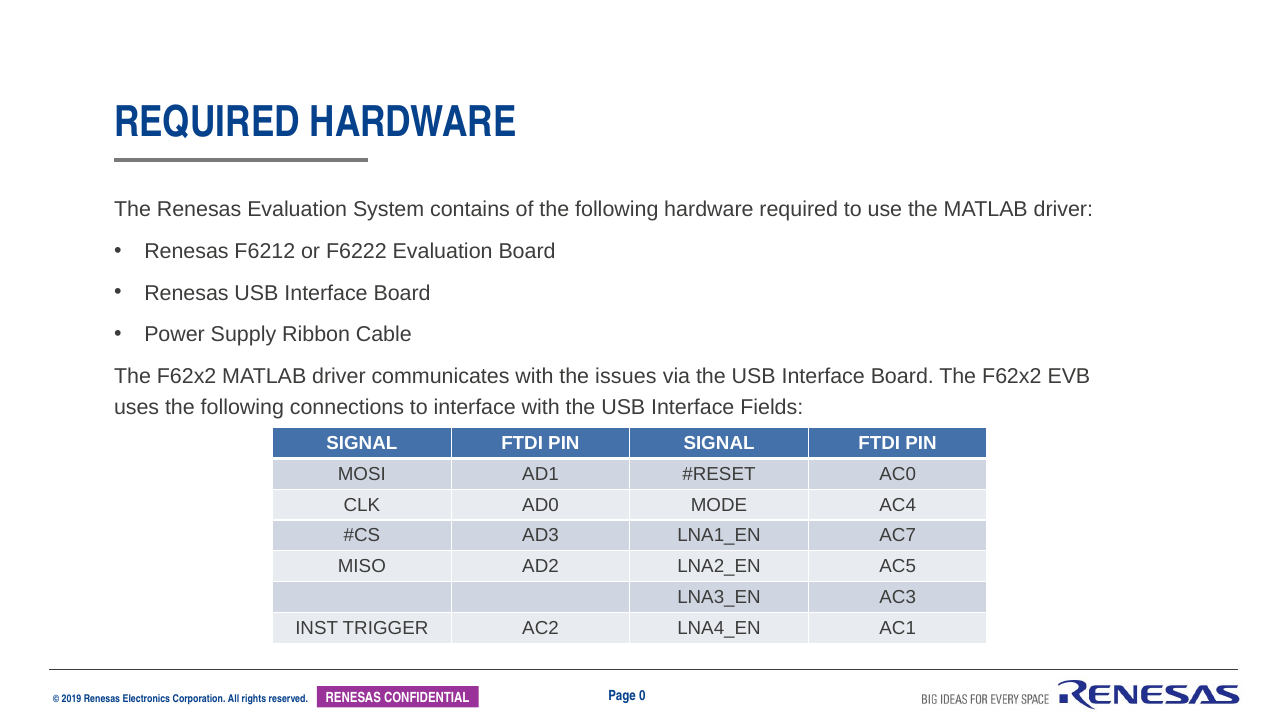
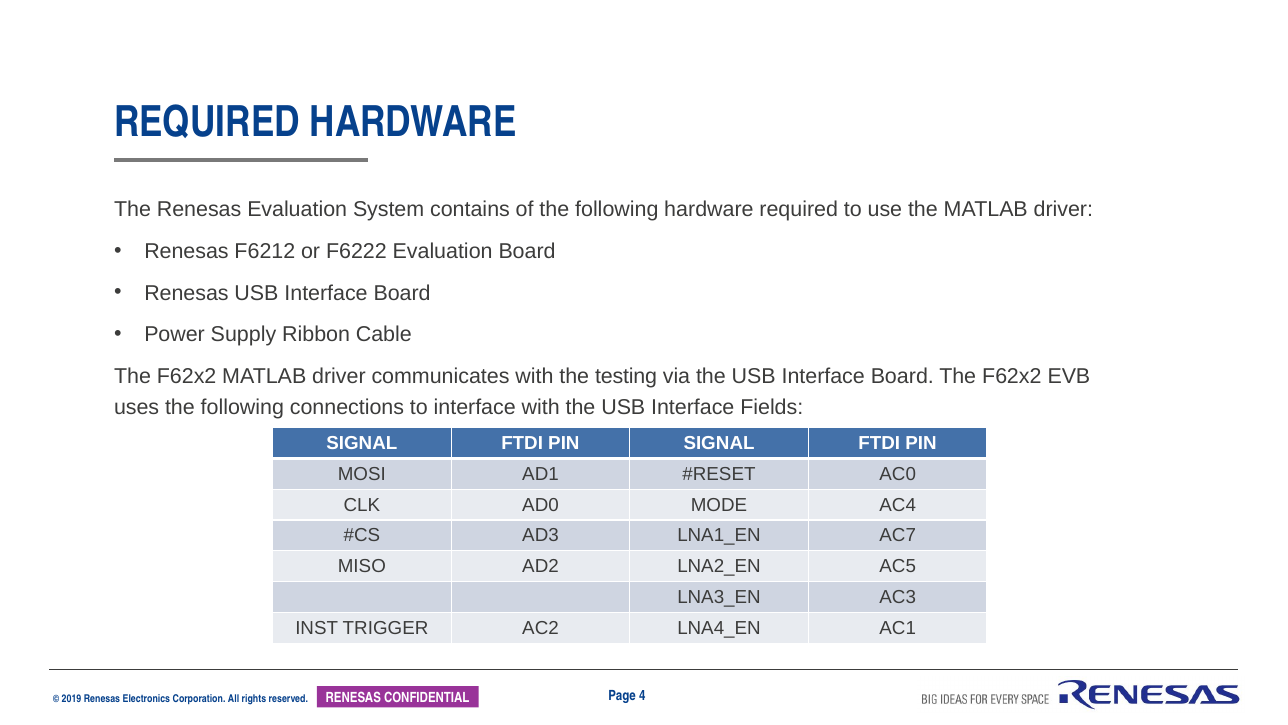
issues: issues -> testing
0: 0 -> 4
